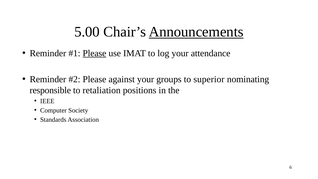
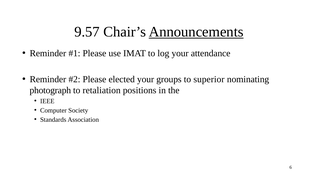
5.00: 5.00 -> 9.57
Please at (94, 53) underline: present -> none
against: against -> elected
responsible: responsible -> photograph
